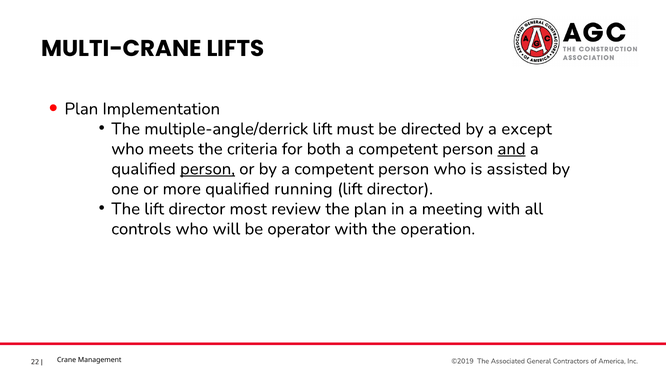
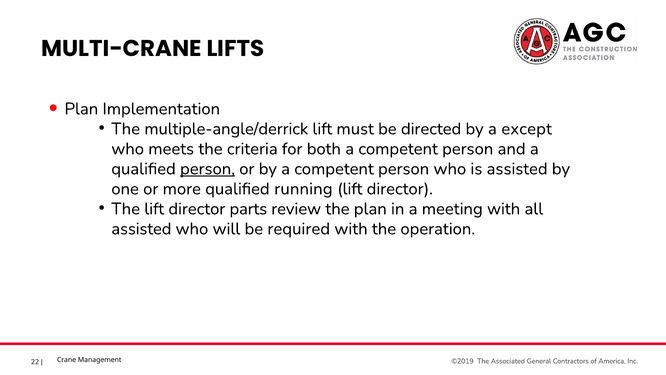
and underline: present -> none
most: most -> parts
controls at (141, 229): controls -> assisted
operator: operator -> required
